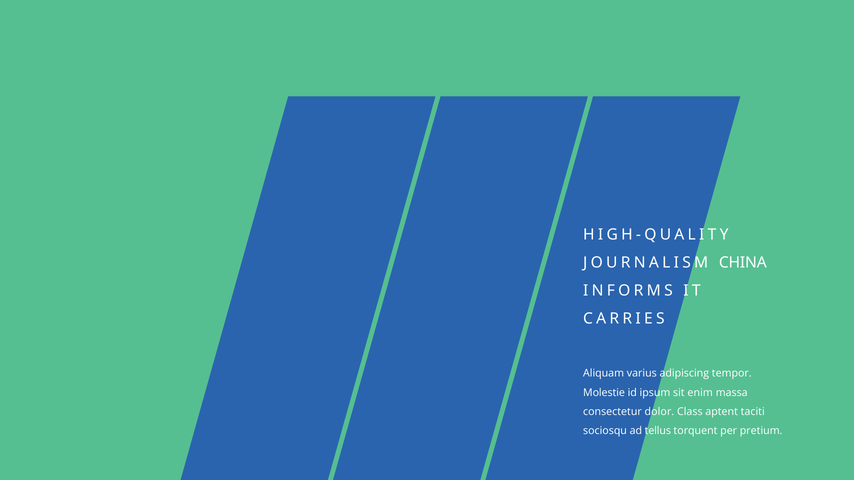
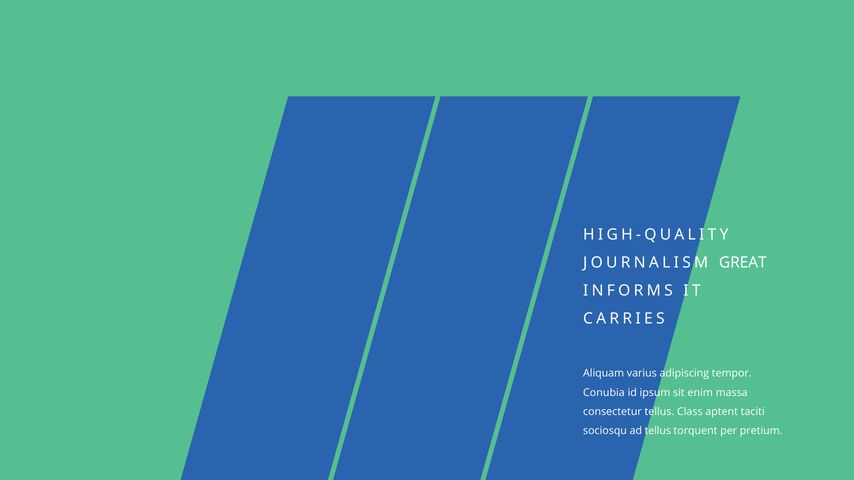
CHINA: CHINA -> GREAT
Molestie: Molestie -> Conubia
consectetur dolor: dolor -> tellus
